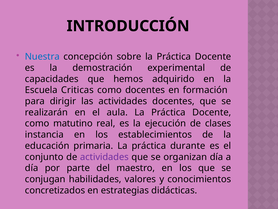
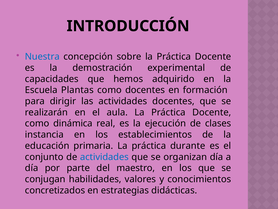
Criticas: Criticas -> Plantas
matutino: matutino -> dinámica
actividades at (104, 157) colour: purple -> blue
